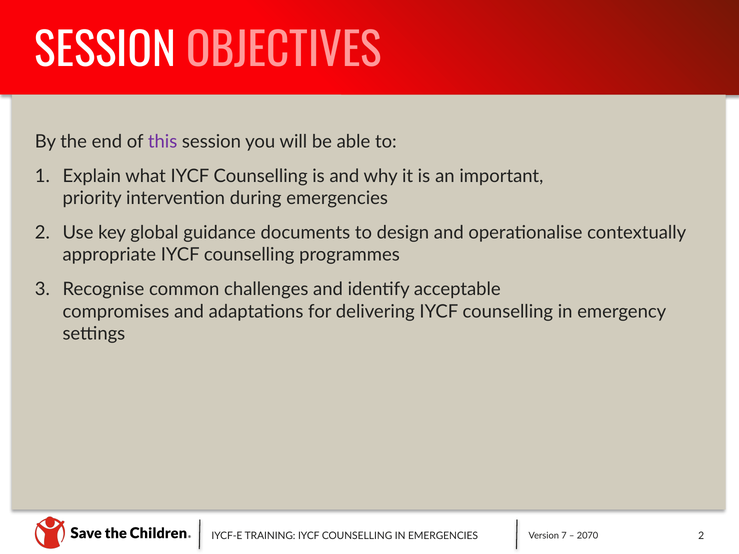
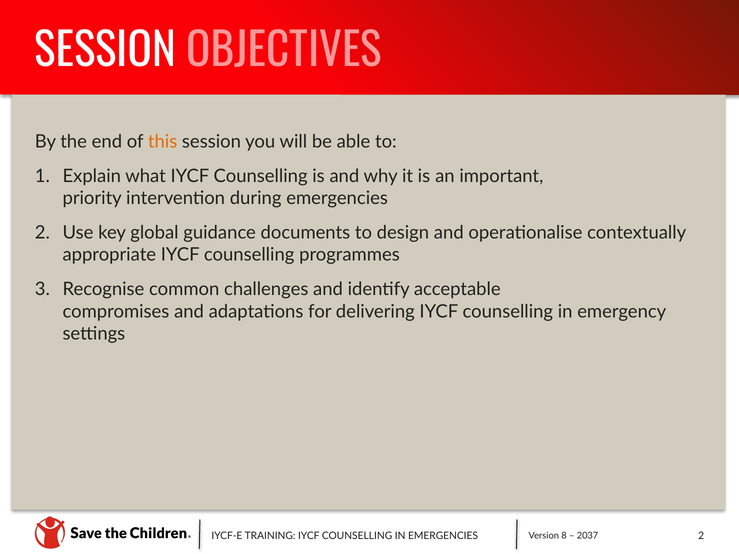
this colour: purple -> orange
7: 7 -> 8
2070: 2070 -> 2037
